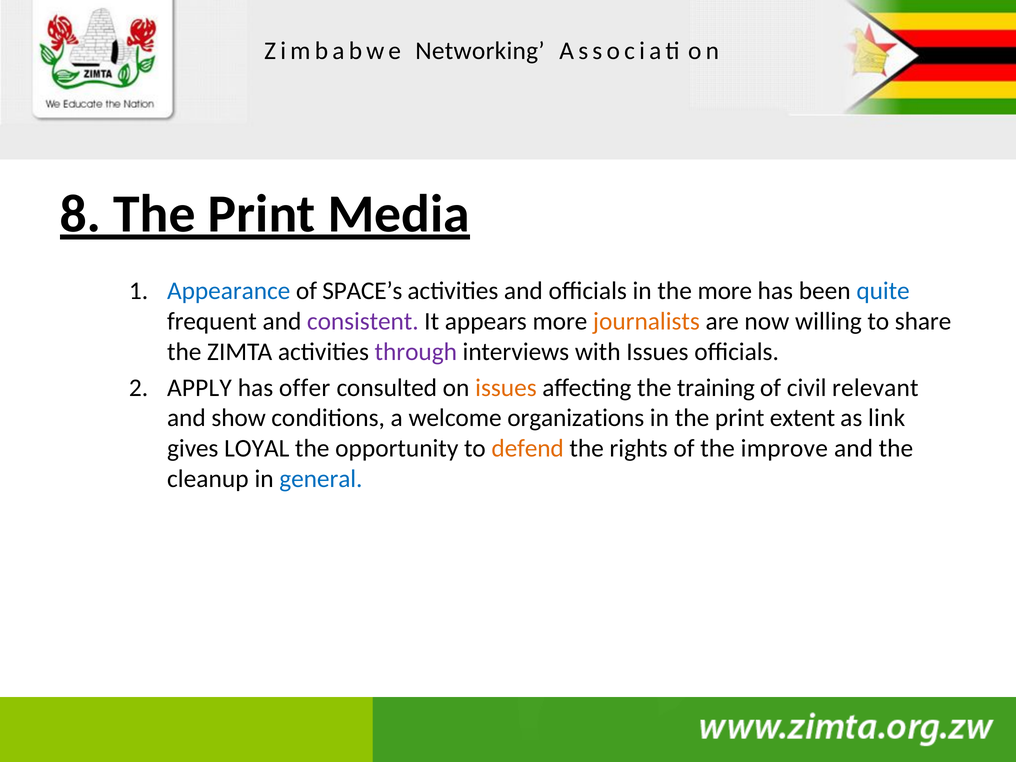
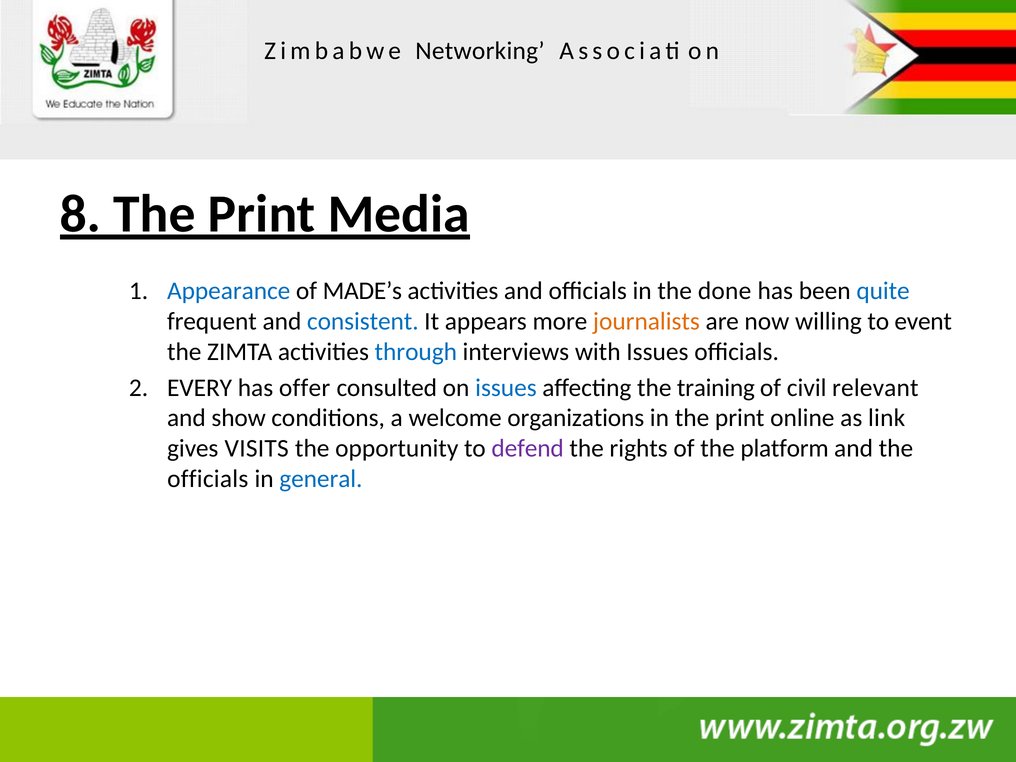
SPACE’s: SPACE’s -> MADE’s
the more: more -> done
consistent colour: purple -> blue
share: share -> event
through colour: purple -> blue
APPLY: APPLY -> EVERY
issues at (506, 388) colour: orange -> blue
extent: extent -> online
LOYAL: LOYAL -> VISITS
defend colour: orange -> purple
improve: improve -> platform
cleanup at (208, 479): cleanup -> officials
